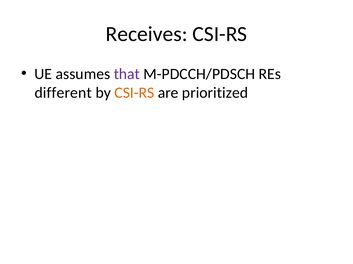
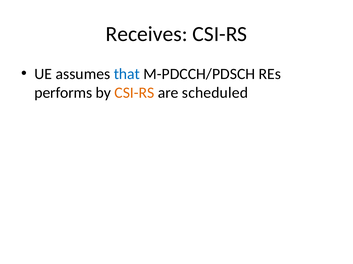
that colour: purple -> blue
different: different -> performs
prioritized: prioritized -> scheduled
